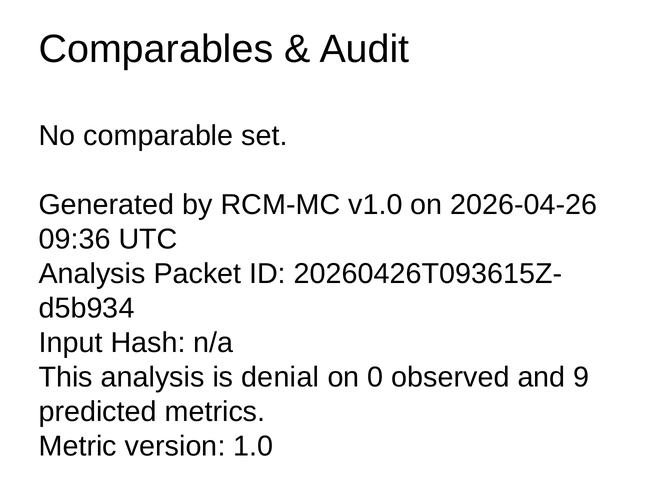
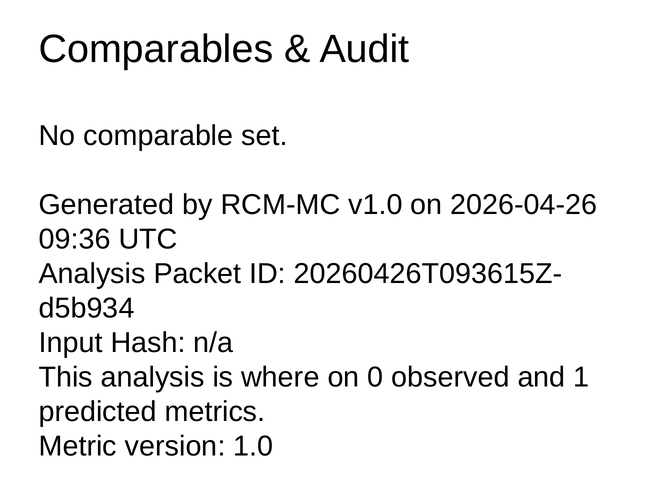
denial: denial -> where
9: 9 -> 1
